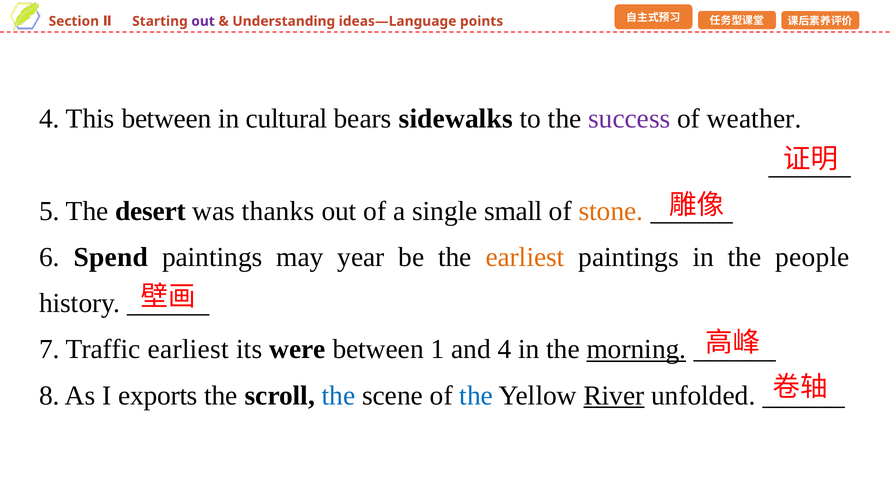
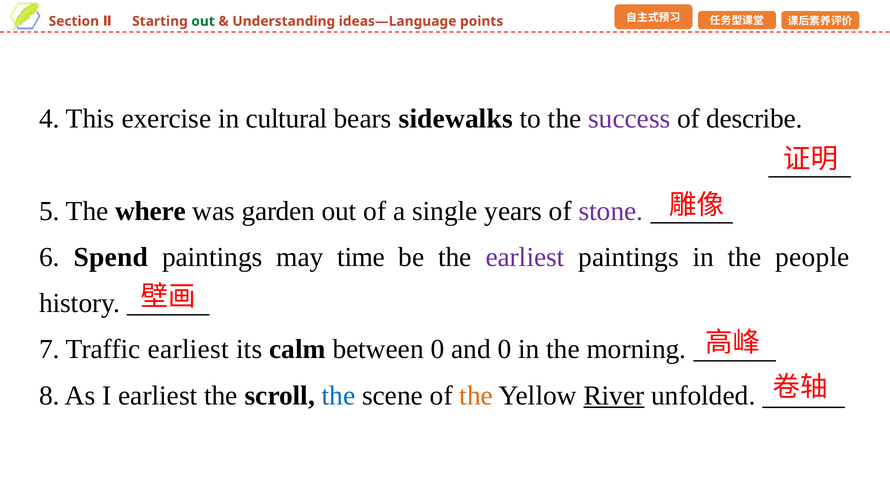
out at (203, 21) colour: purple -> green
This between: between -> exercise
weather: weather -> describe
desert: desert -> where
thanks: thanks -> garden
small: small -> years
stone colour: orange -> purple
year: year -> time
earliest at (525, 257) colour: orange -> purple
were: were -> calm
between 1: 1 -> 0
and 4: 4 -> 0
morning underline: present -> none
I exports: exports -> earliest
the at (476, 396) colour: blue -> orange
